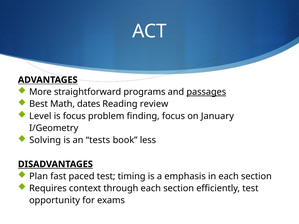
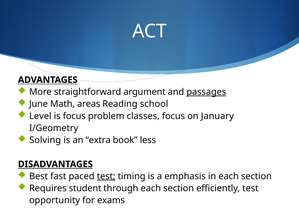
programs: programs -> argument
Best: Best -> June
dates: dates -> areas
review: review -> school
finding: finding -> classes
tests: tests -> extra
Plan: Plan -> Best
test at (106, 176) underline: none -> present
context: context -> student
